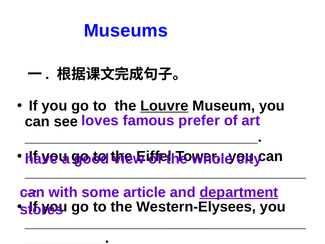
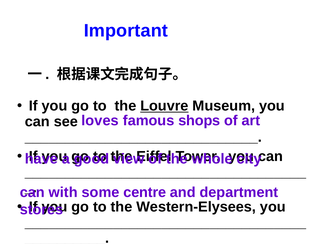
Museums: Museums -> Important
prefer: prefer -> shops
article: article -> centre
department underline: present -> none
